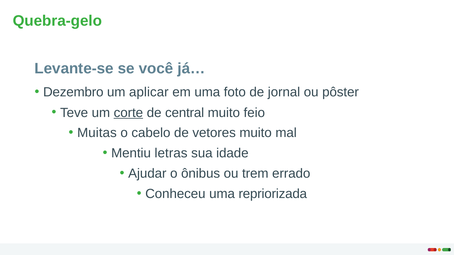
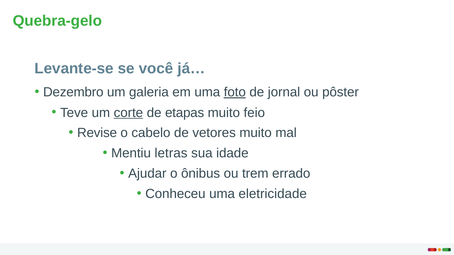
aplicar: aplicar -> galeria
foto underline: none -> present
central: central -> etapas
Muitas: Muitas -> Revise
repriorizada: repriorizada -> eletricidade
